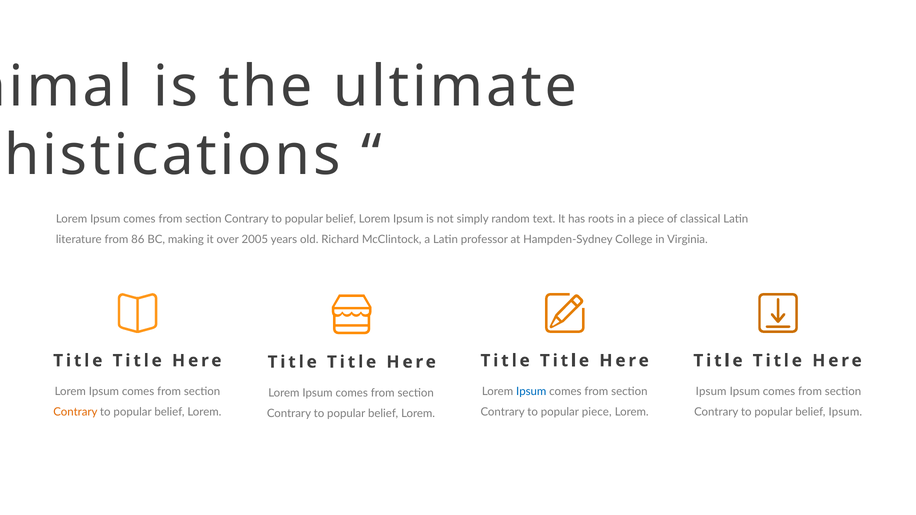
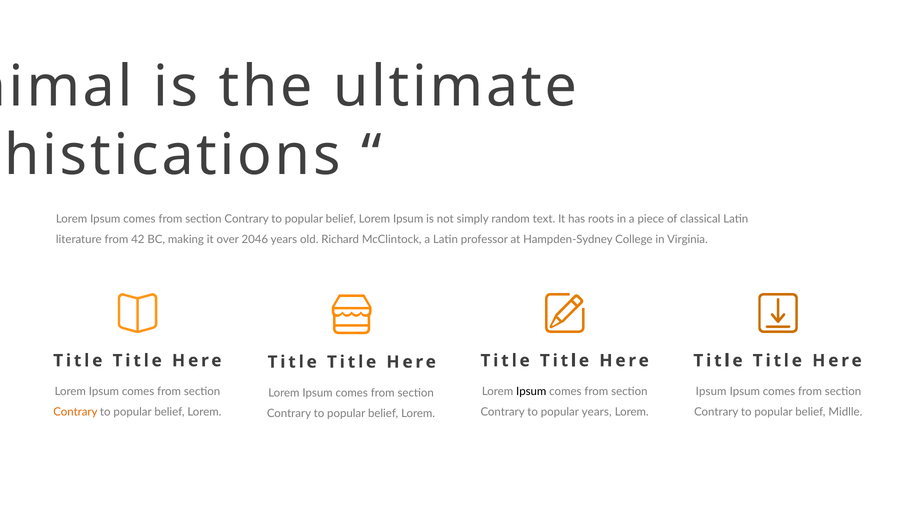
86: 86 -> 42
2005: 2005 -> 2046
Ipsum at (531, 392) colour: blue -> black
popular piece: piece -> years
belief Ipsum: Ipsum -> Midlle
